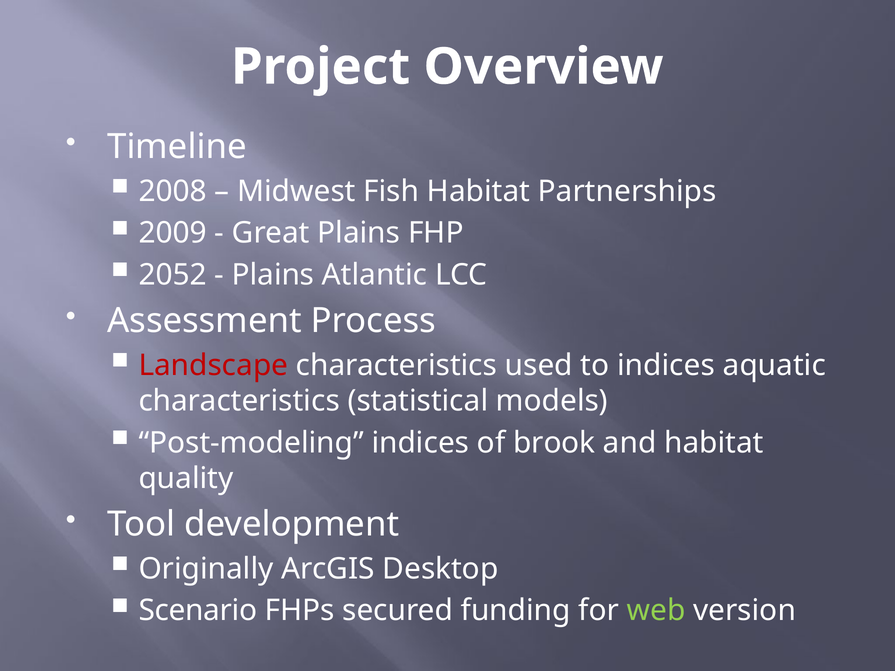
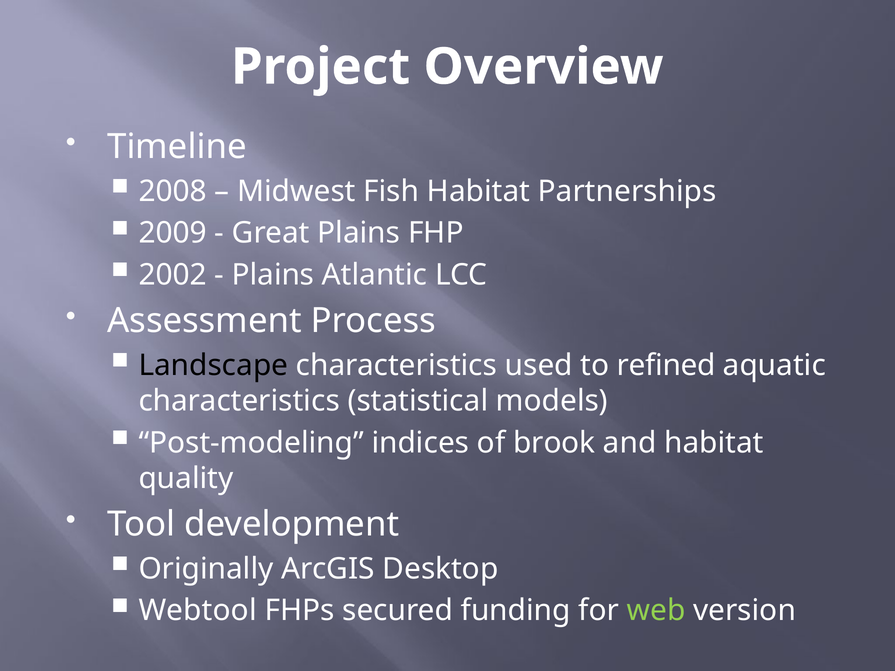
2052: 2052 -> 2002
Landscape colour: red -> black
to indices: indices -> refined
Scenario: Scenario -> Webtool
